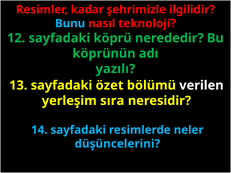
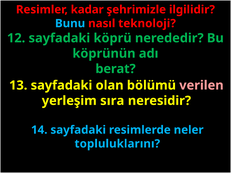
yazılı: yazılı -> berat
özet: özet -> olan
verilen colour: white -> pink
düşüncelerini: düşüncelerini -> topluluklarını
